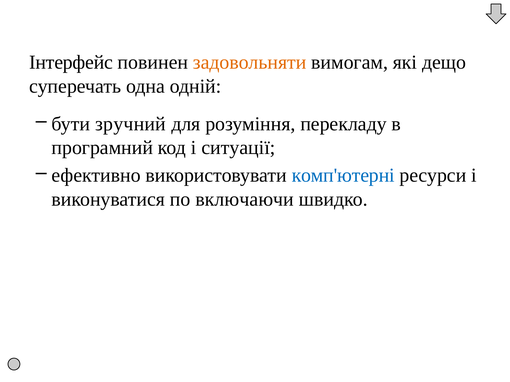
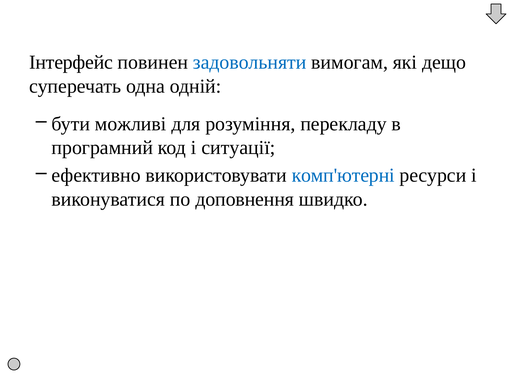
задовольняти colour: orange -> blue
зручний: зручний -> можливі
включаючи: включаючи -> доповнення
